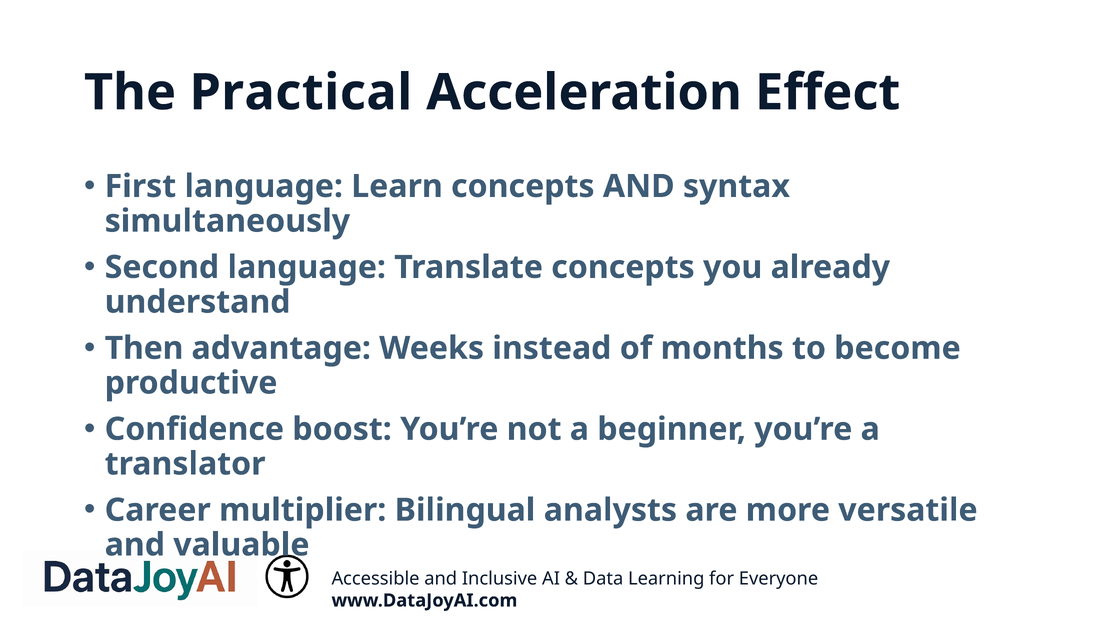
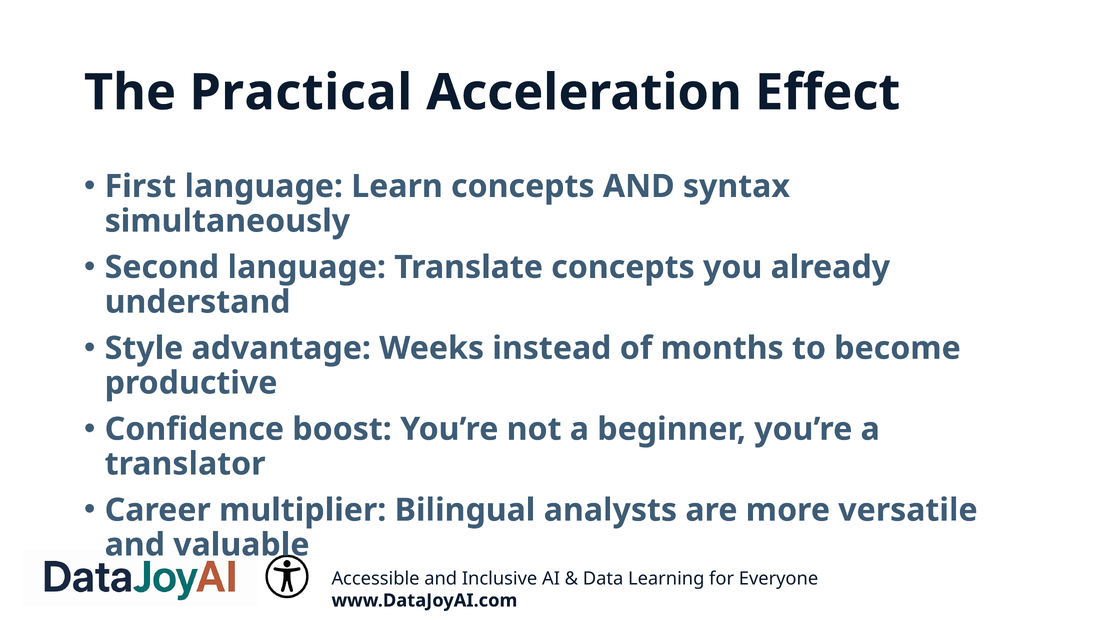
Then: Then -> Style
